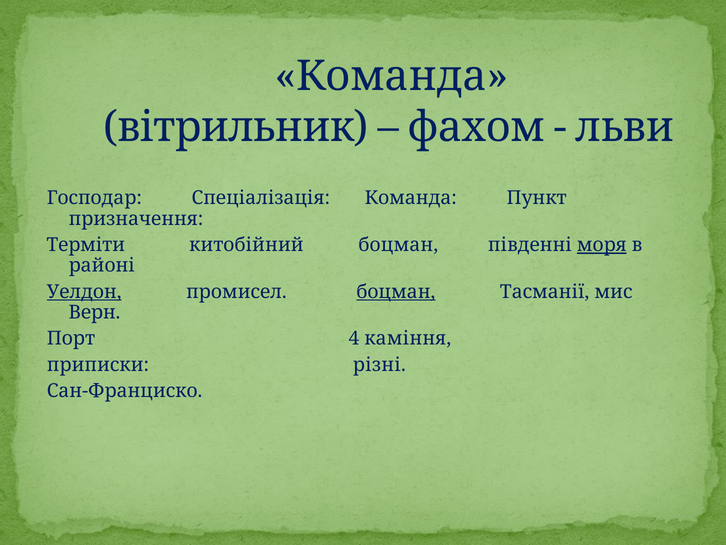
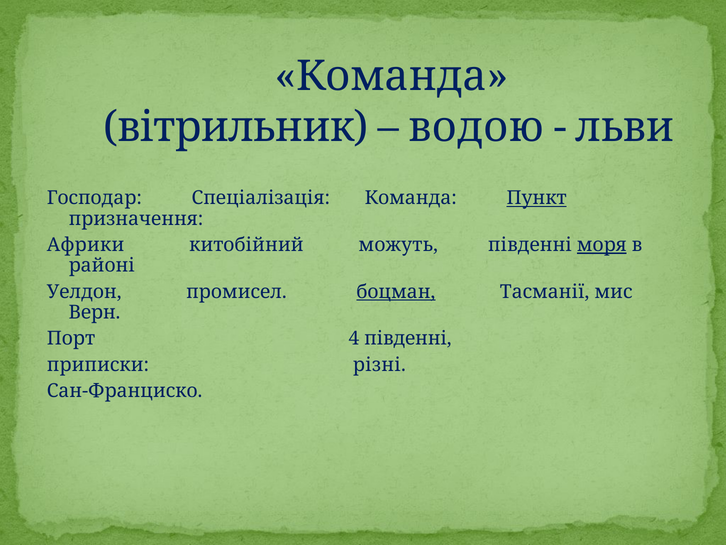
фахом: фахом -> водою
Пункт underline: none -> present
Терміти: Терміти -> Африки
китобійний боцман: боцман -> можуть
Уелдон underline: present -> none
4 каміння: каміння -> південні
